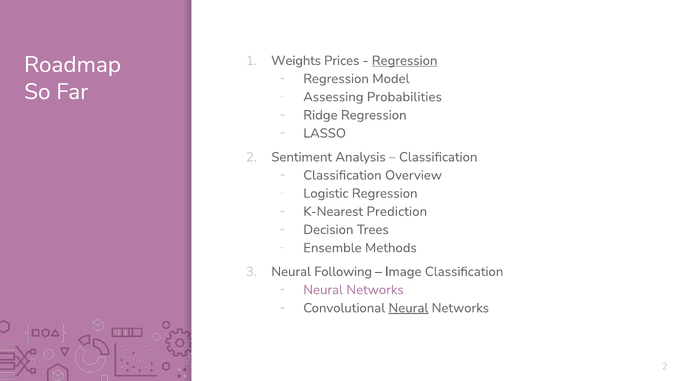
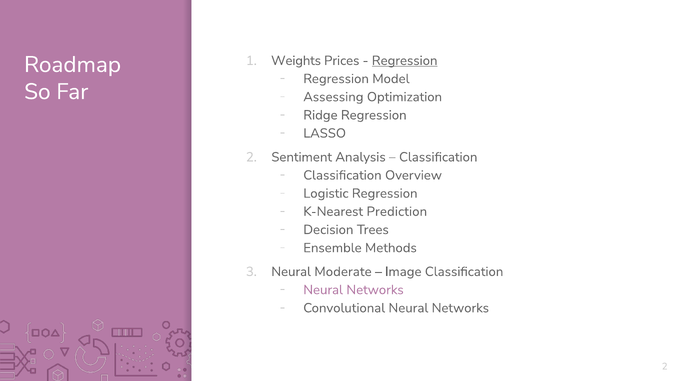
Probabilities: Probabilities -> Optimization
Following: Following -> Moderate
Neural at (408, 308) underline: present -> none
